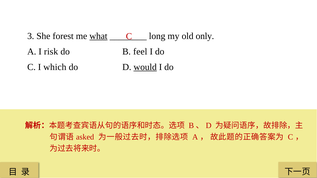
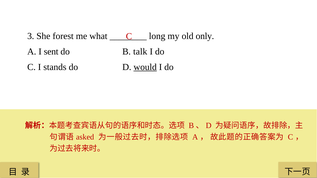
what underline: present -> none
risk: risk -> sent
feel: feel -> talk
which: which -> stands
